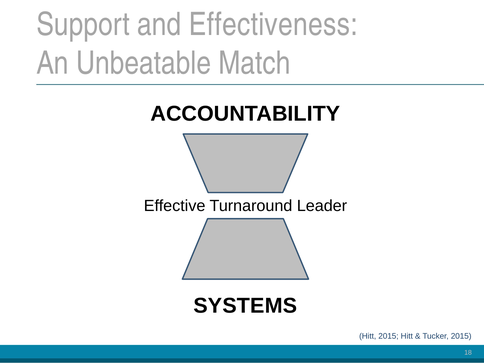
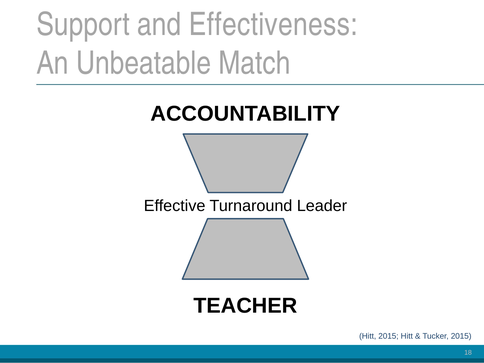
SYSTEMS: SYSTEMS -> TEACHER
